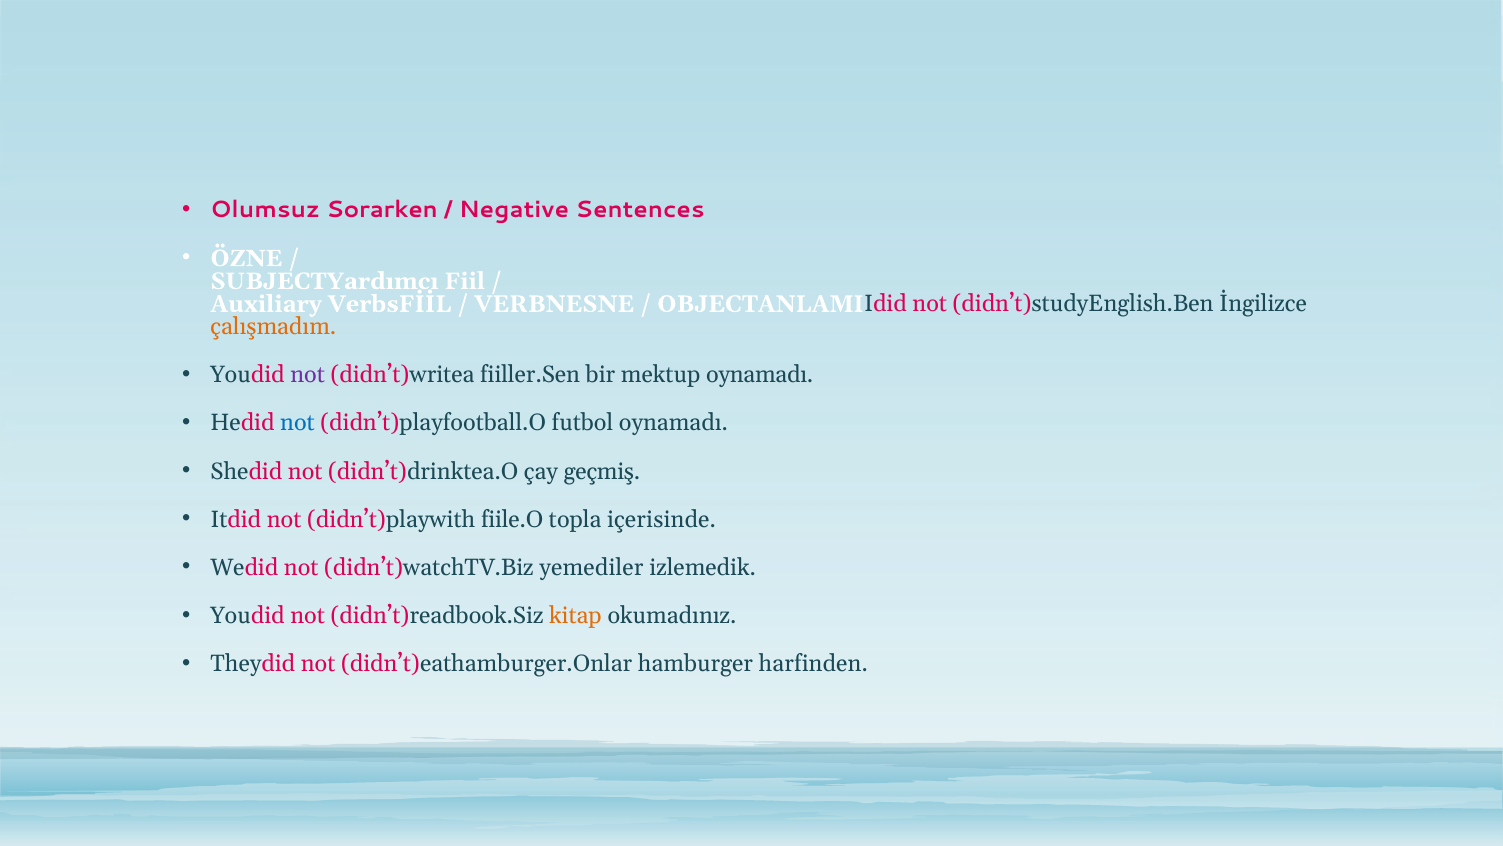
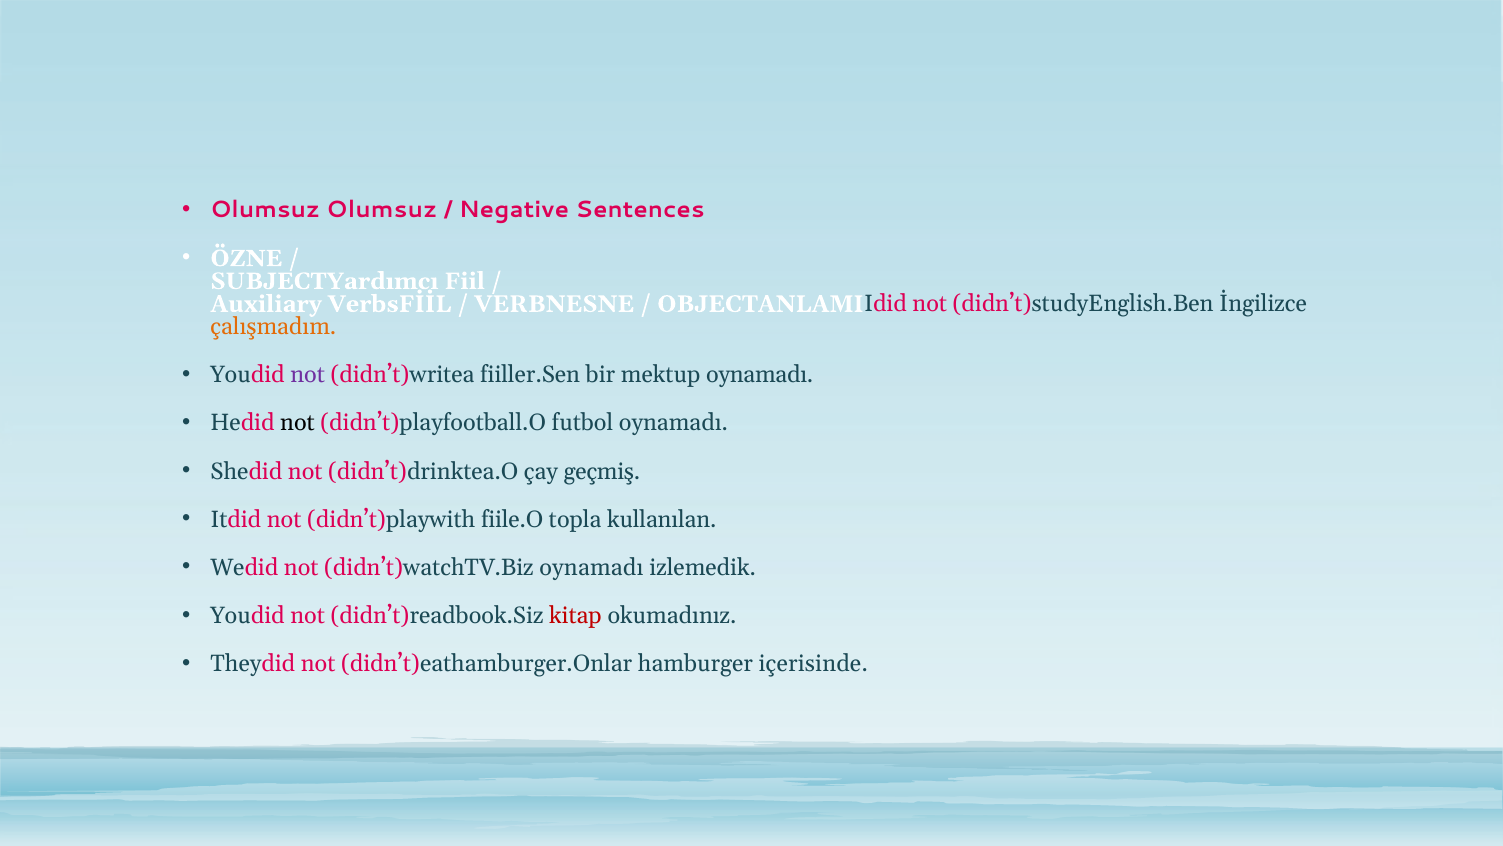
Olumsuz Sorarken: Sorarken -> Olumsuz
not at (298, 423) colour: blue -> black
içerisinde: içerisinde -> kullanılan
didn’t)watchTV.Biz yemediler: yemediler -> oynamadı
kitap colour: orange -> red
harfinden: harfinden -> içerisinde
